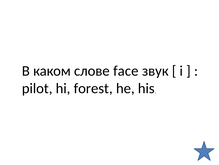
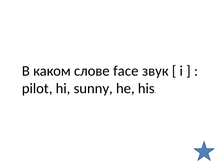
forest: forest -> sunny
